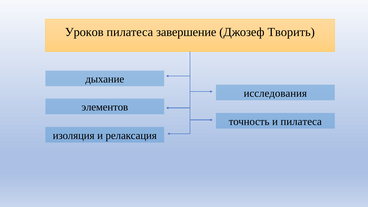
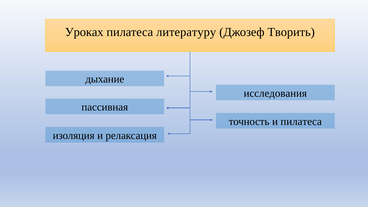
Уроков: Уроков -> Уроках
завершение: завершение -> литературу
элементов: элементов -> пассивная
